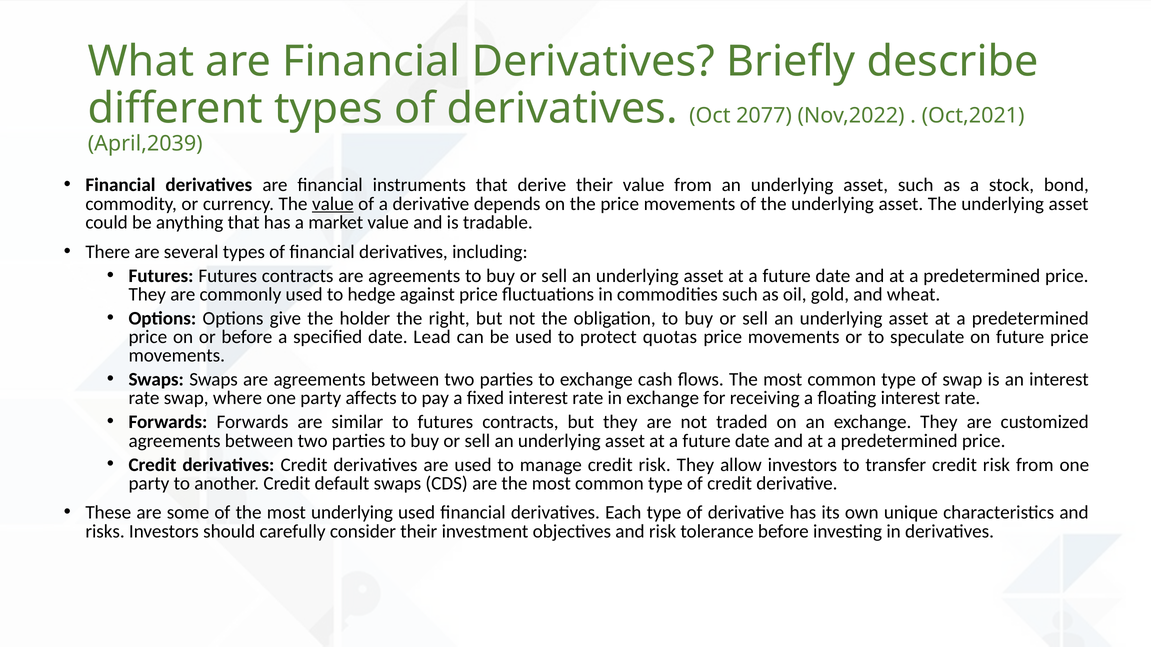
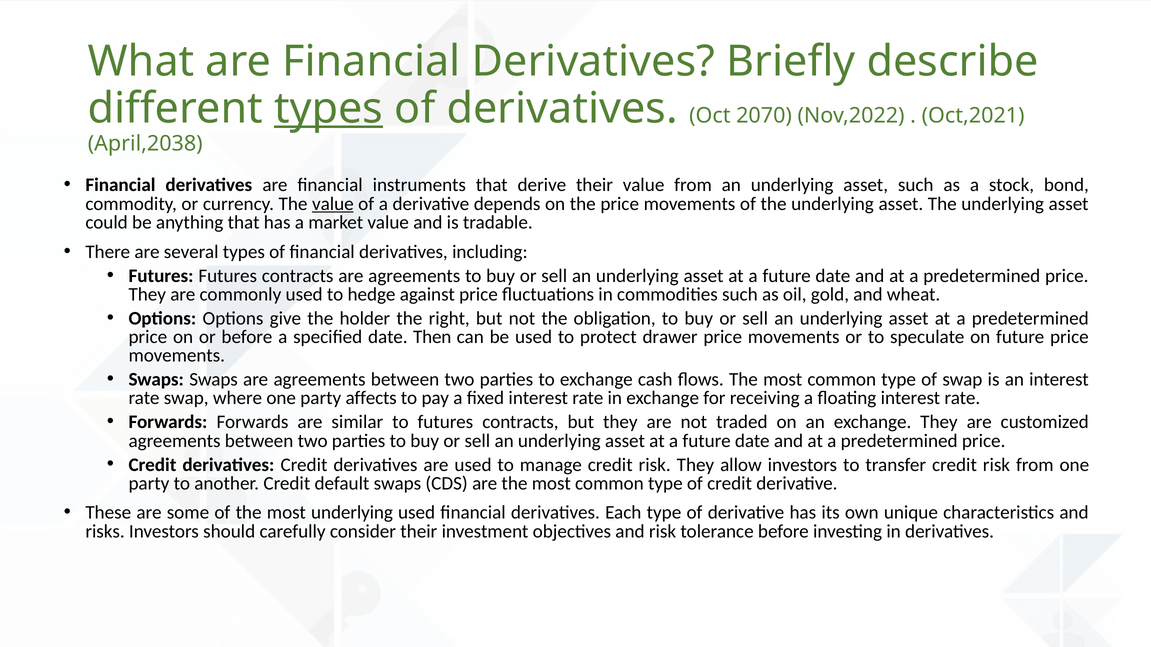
types at (329, 108) underline: none -> present
2077: 2077 -> 2070
April,2039: April,2039 -> April,2038
Lead: Lead -> Then
quotas: quotas -> drawer
